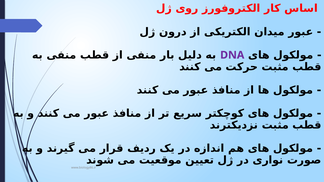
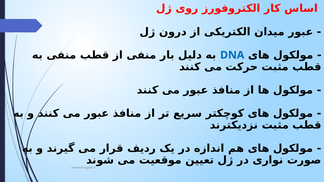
DNA colour: purple -> blue
